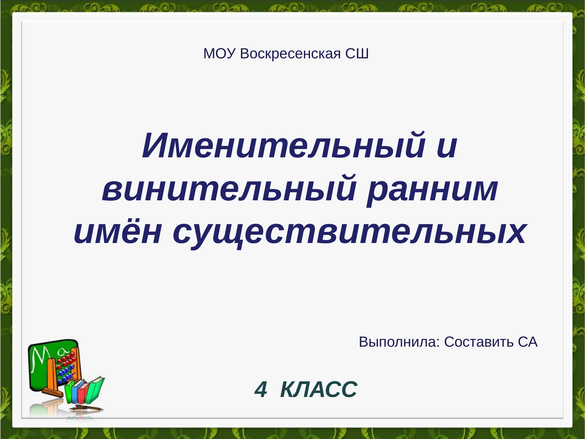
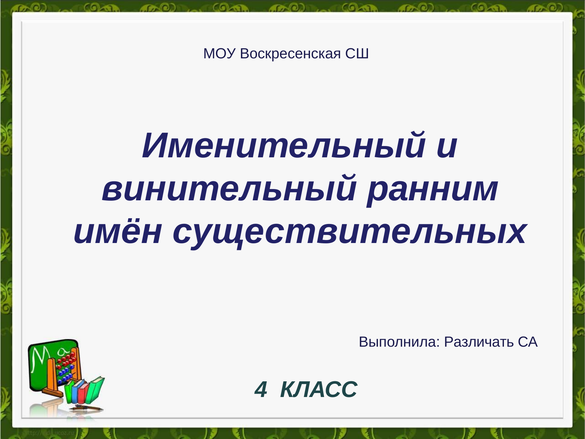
Составить: Составить -> Различать
